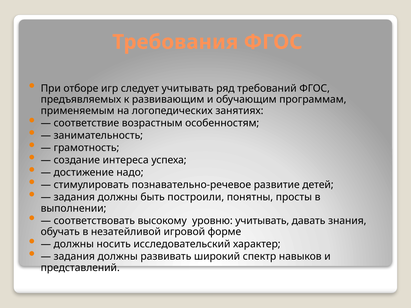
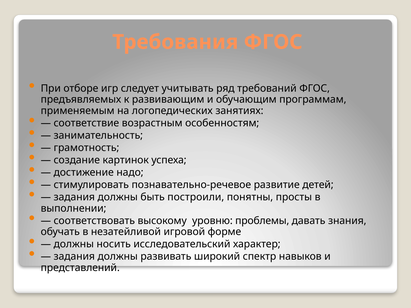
интереса: интереса -> картинок
уровню учитывать: учитывать -> проблемы
